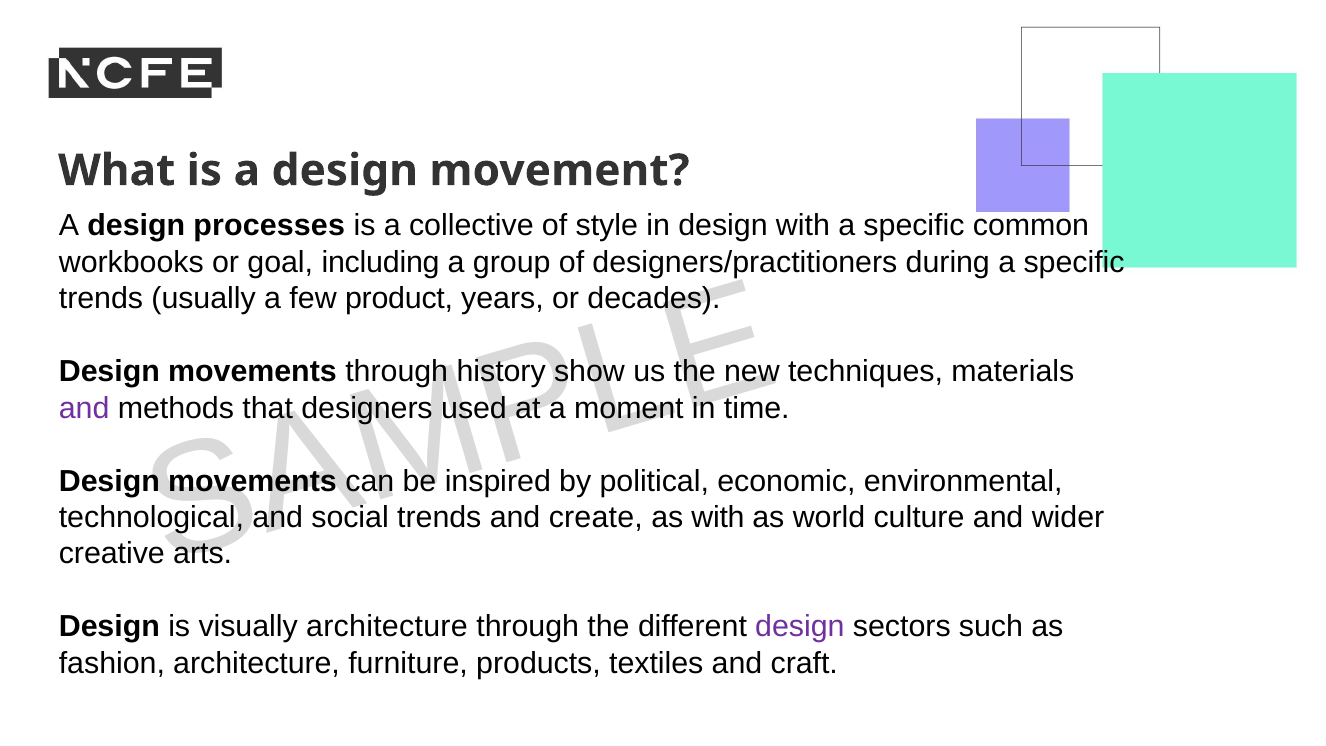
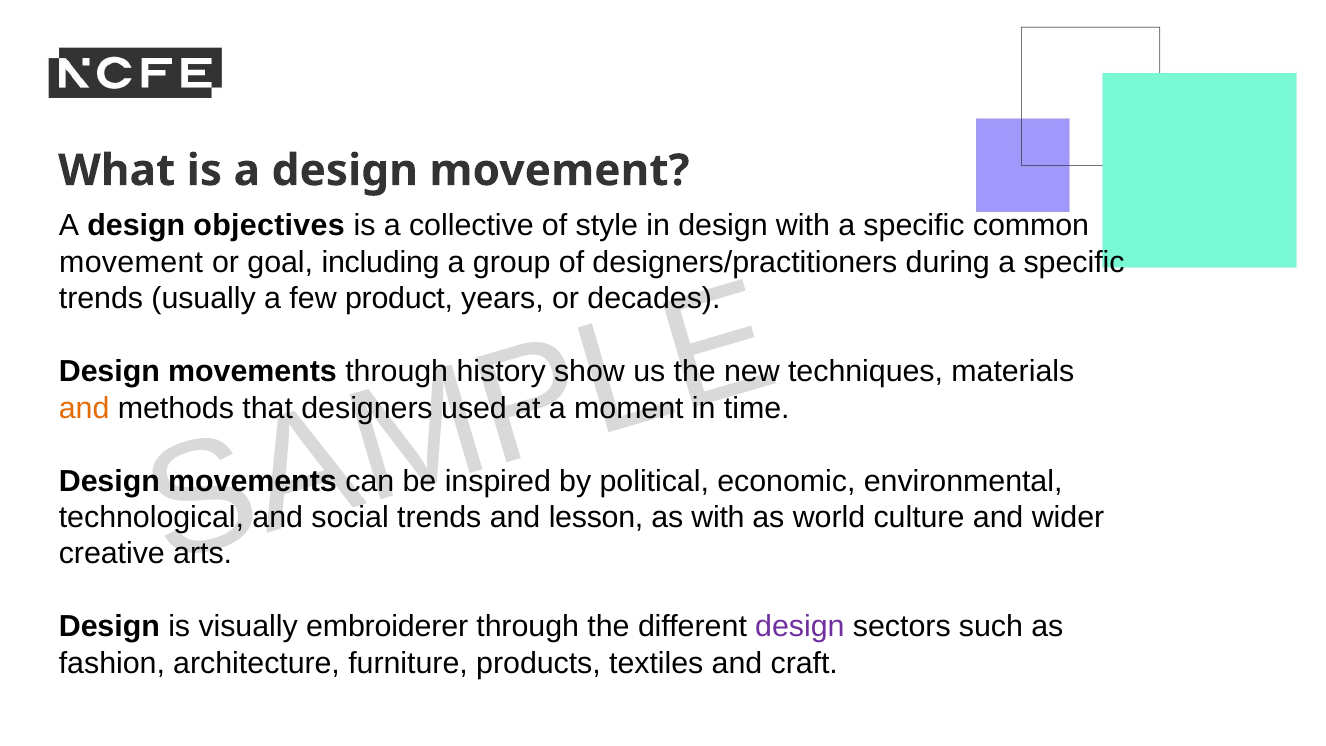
processes: processes -> objectives
workbooks at (131, 262): workbooks -> movement
and at (84, 408) colour: purple -> orange
create: create -> lesson
visually architecture: architecture -> embroiderer
